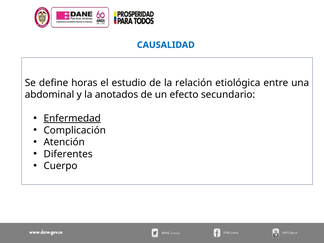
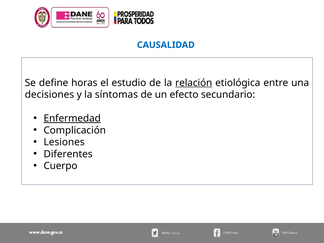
relación underline: none -> present
abdominal: abdominal -> decisiones
anotados: anotados -> síntomas
Atención: Atención -> Lesiones
